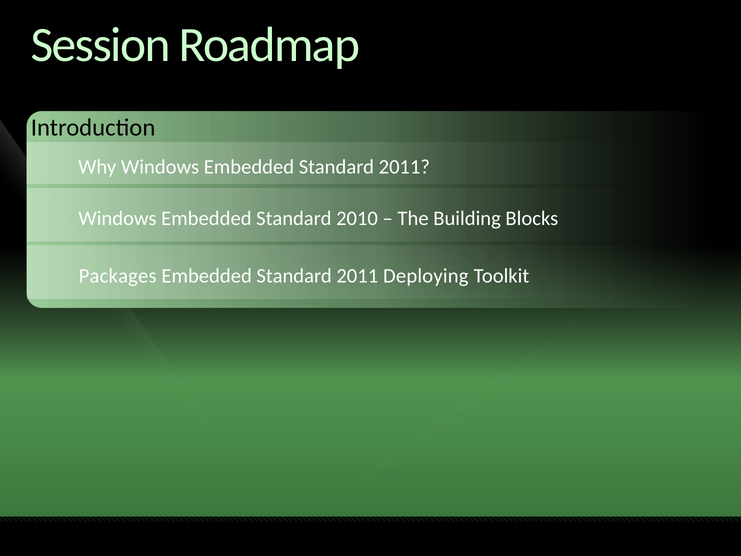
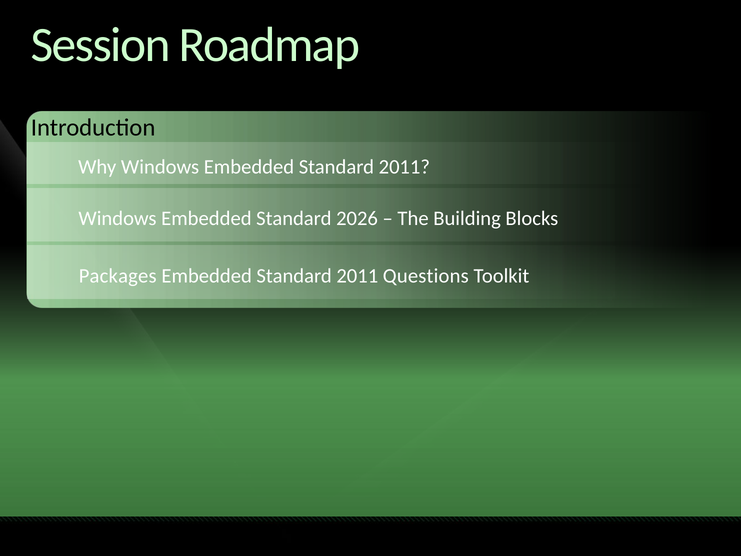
2010: 2010 -> 2026
Deploying: Deploying -> Questions
